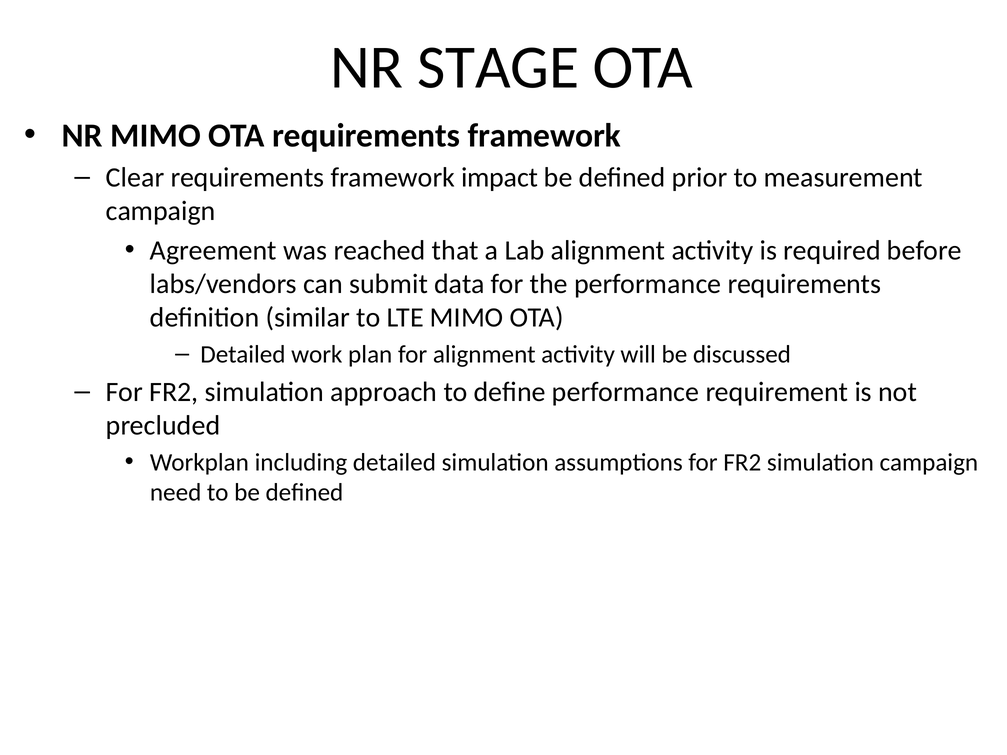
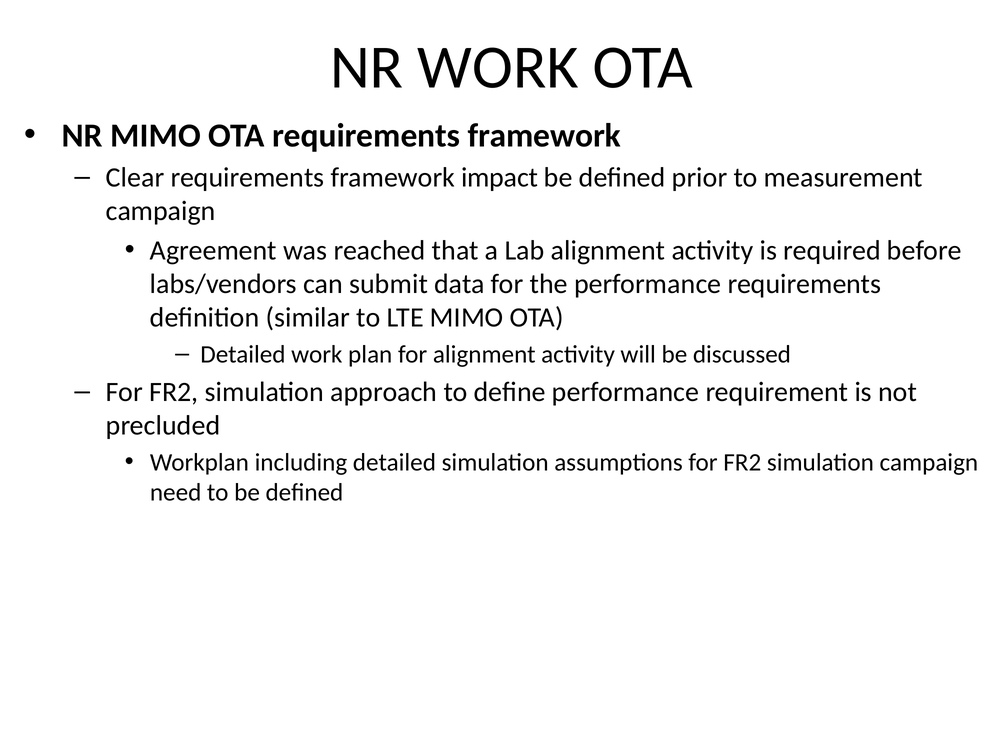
NR STAGE: STAGE -> WORK
